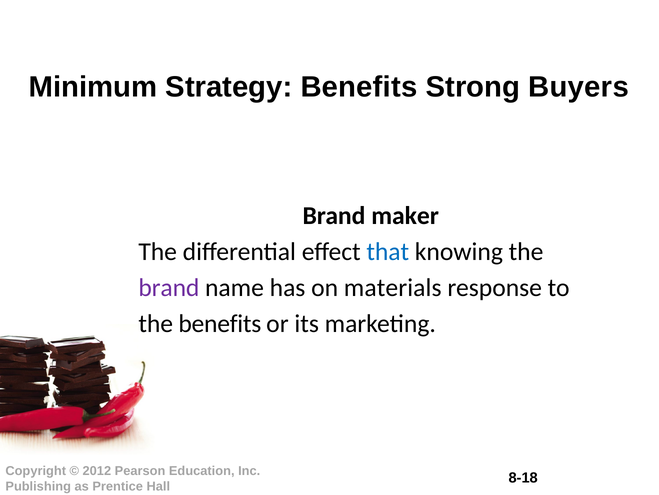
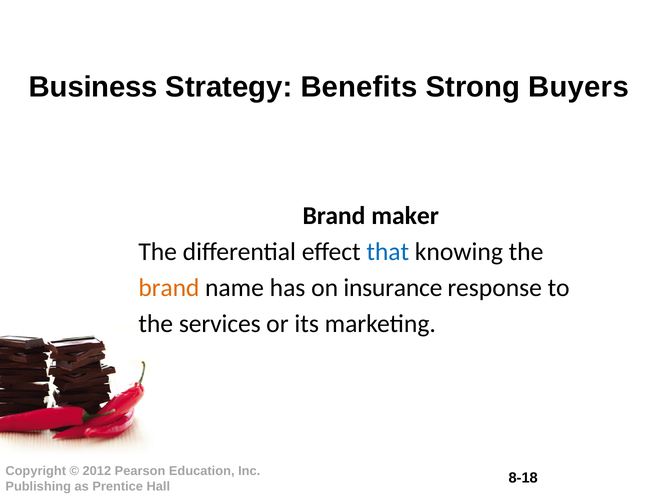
Minimum: Minimum -> Business
brand at (169, 287) colour: purple -> orange
materials: materials -> insurance
the benefits: benefits -> services
